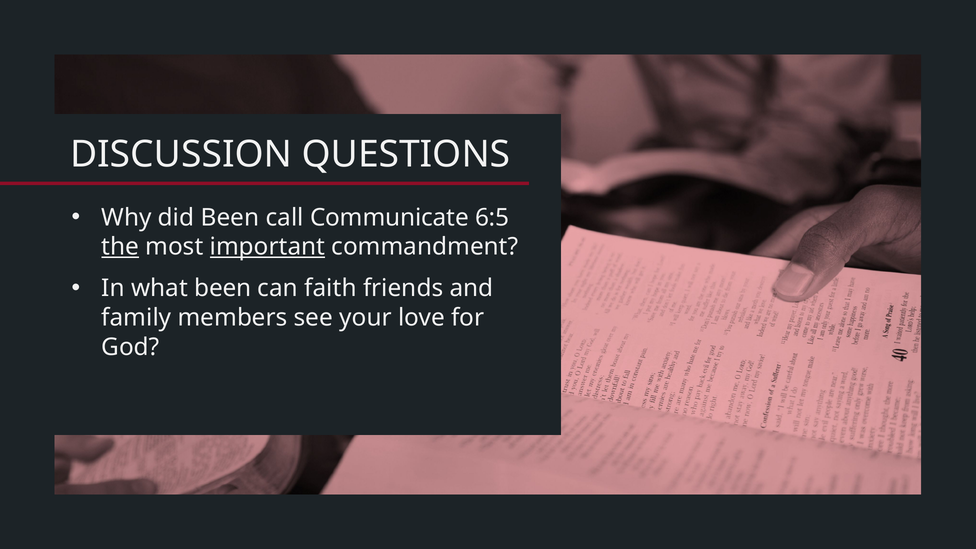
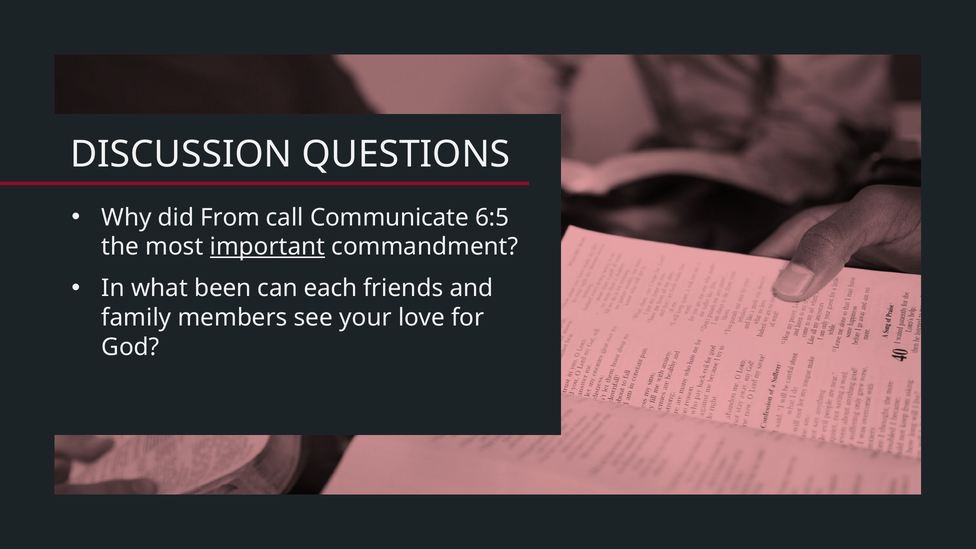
did Been: Been -> From
the underline: present -> none
faith: faith -> each
